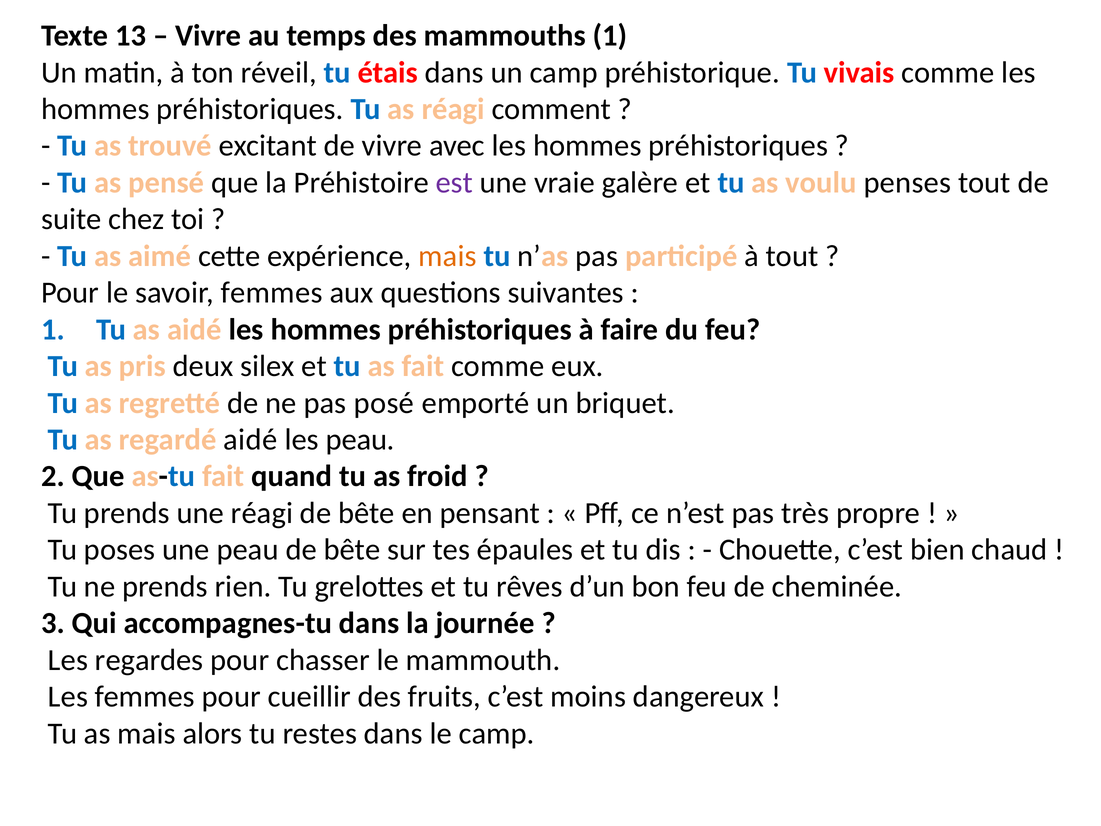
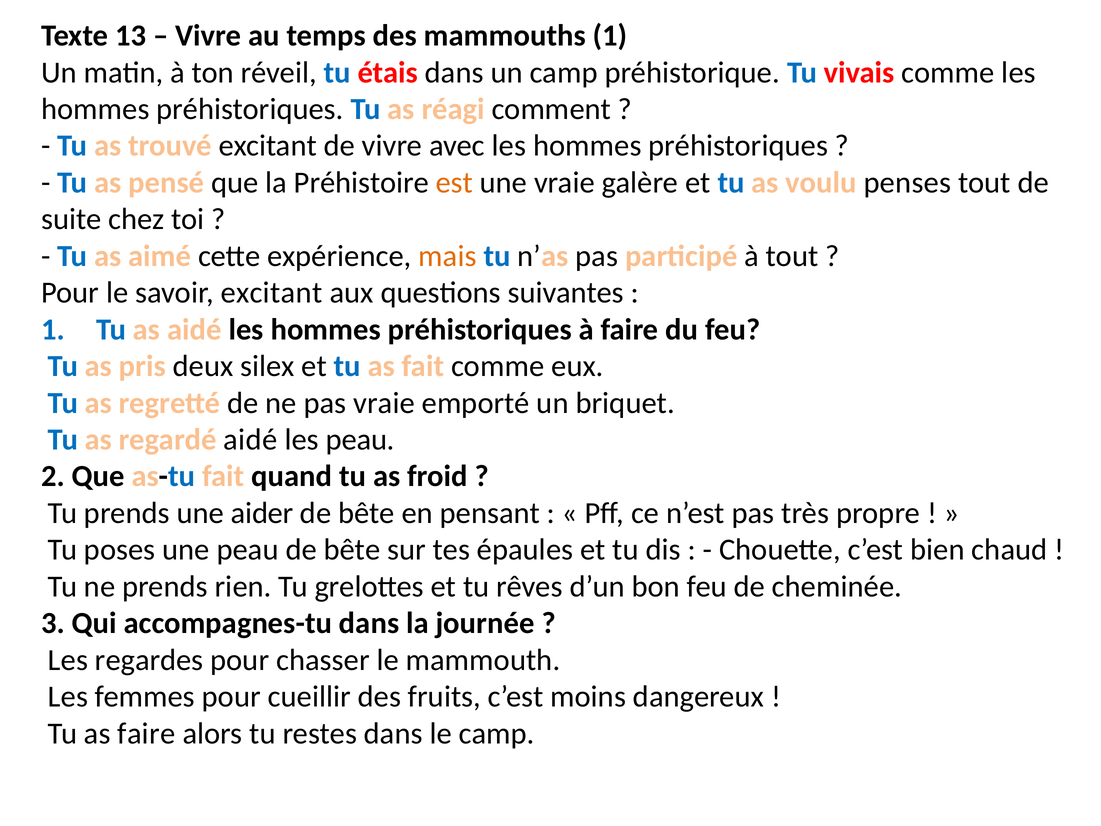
est colour: purple -> orange
savoir femmes: femmes -> excitant
pas posé: posé -> vraie
une réagi: réagi -> aider
as mais: mais -> faire
